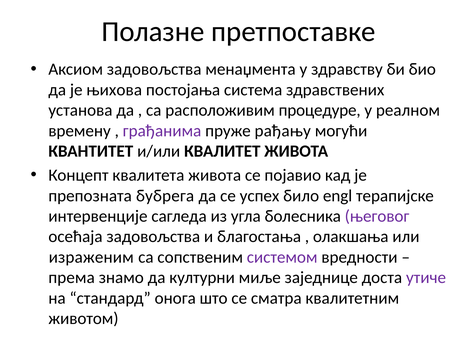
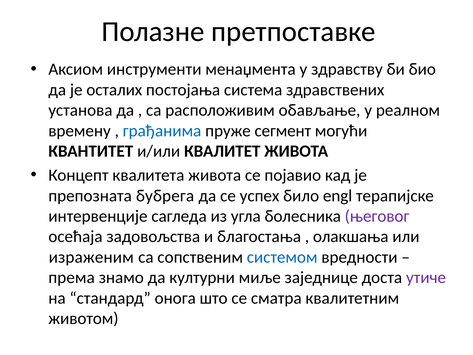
Аксиом задовољства: задовољства -> инструменти
њихова: њихова -> осталих
процедуре: процедуре -> обављање
грађанима colour: purple -> blue
рађању: рађању -> сегмент
системом colour: purple -> blue
